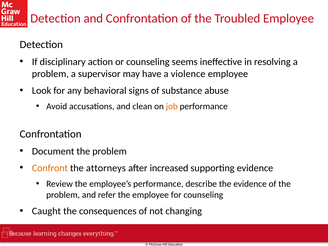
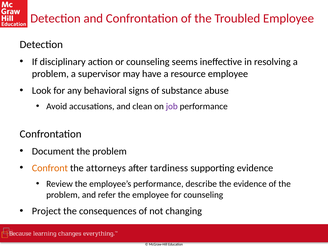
violence: violence -> resource
job colour: orange -> purple
increased: increased -> tardiness
Caught: Caught -> Project
